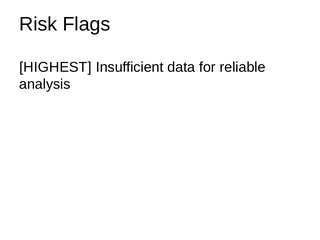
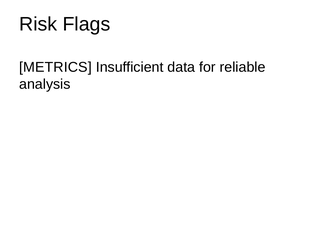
HIGHEST: HIGHEST -> METRICS
